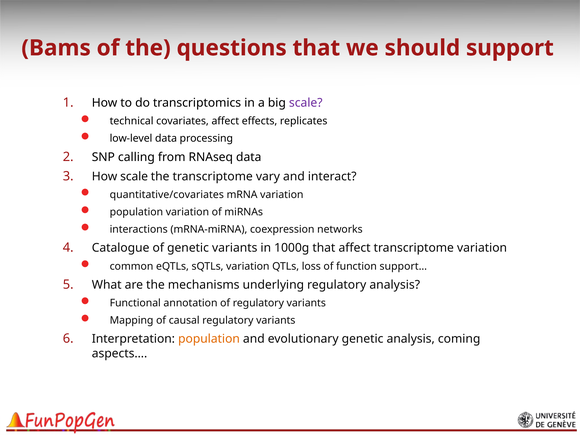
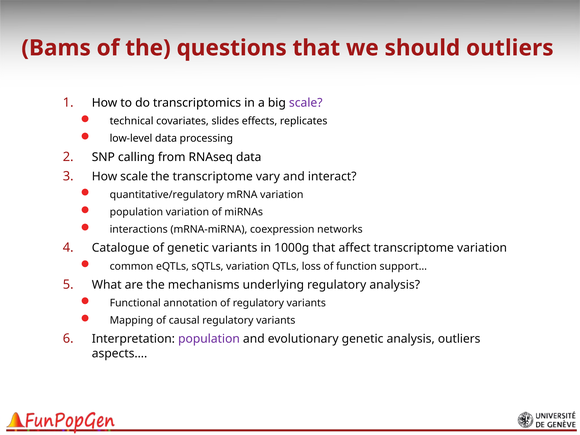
should support: support -> outliers
covariates affect: affect -> slides
quantitative/covariates: quantitative/covariates -> quantitative/regulatory
population at (209, 339) colour: orange -> purple
analysis coming: coming -> outliers
